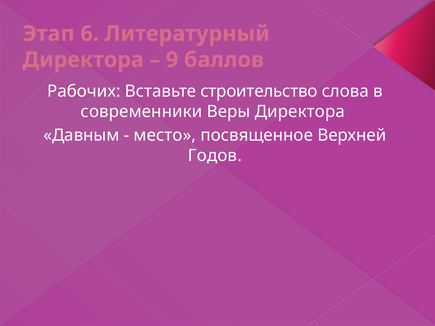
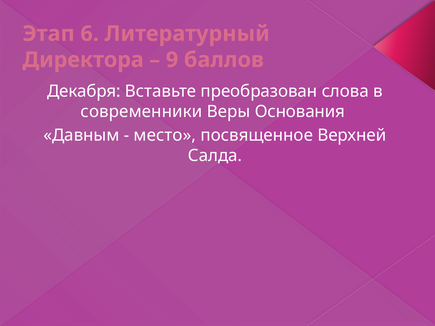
Рабочих: Рабочих -> Декабря
строительство: строительство -> преобразован
Веры Директора: Директора -> Основания
Годов: Годов -> Салда
